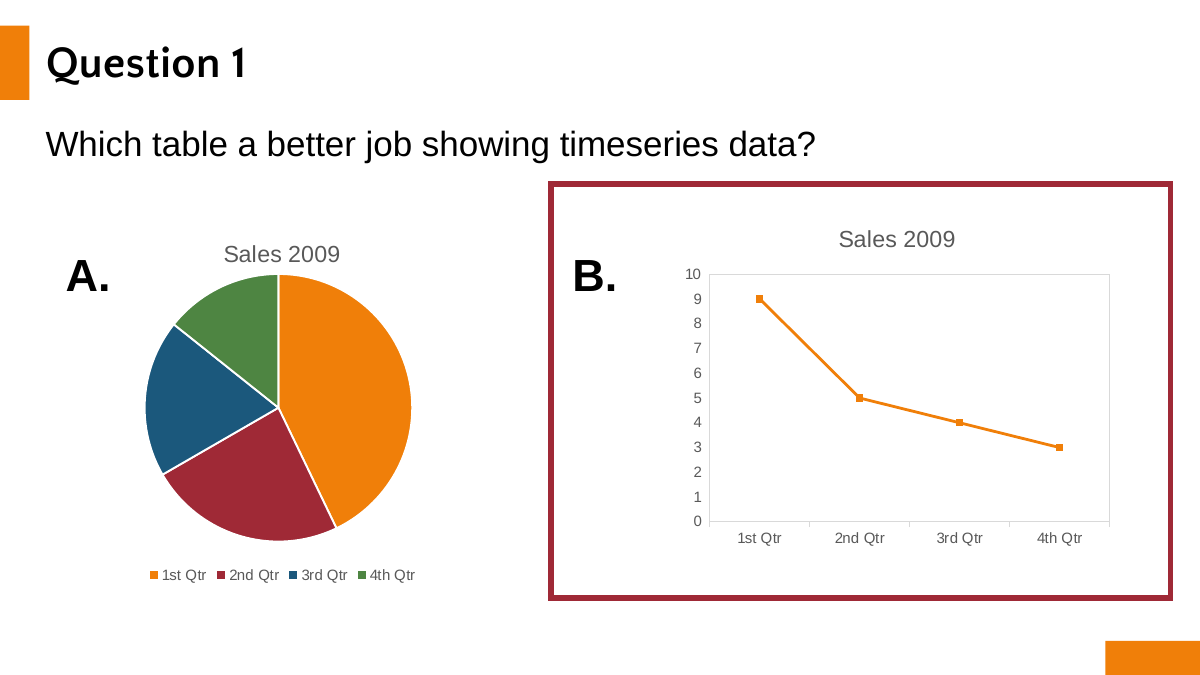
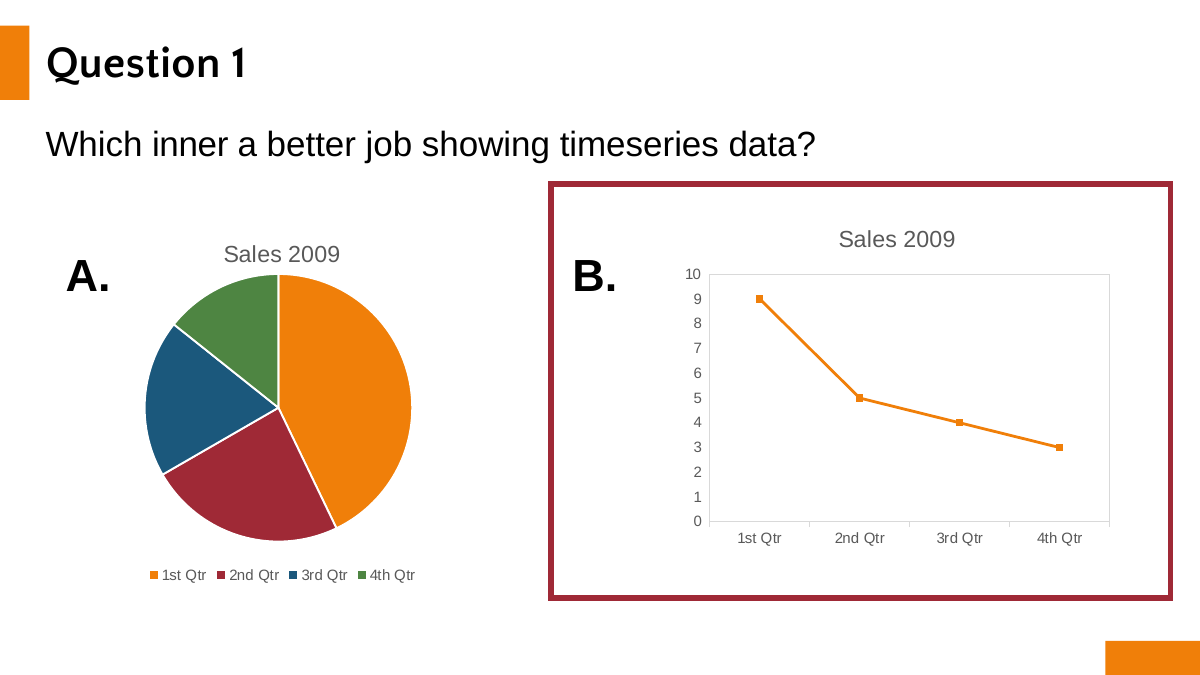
table: table -> inner
